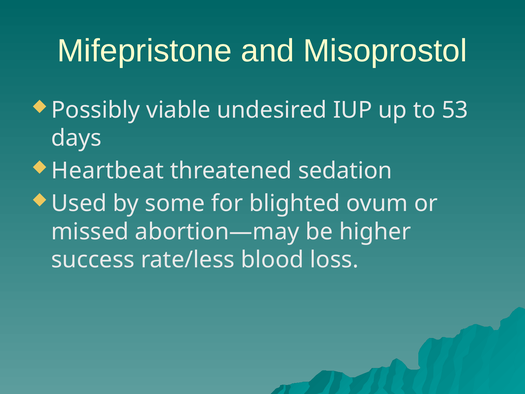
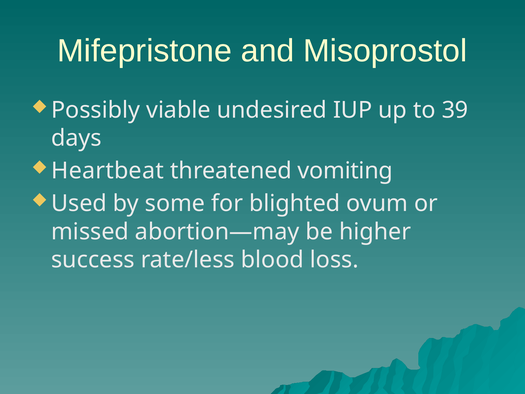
53: 53 -> 39
sedation: sedation -> vomiting
